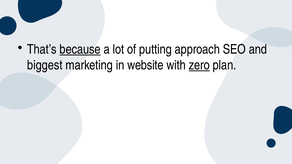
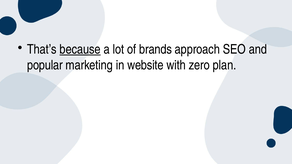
putting: putting -> brands
biggest: biggest -> popular
zero underline: present -> none
